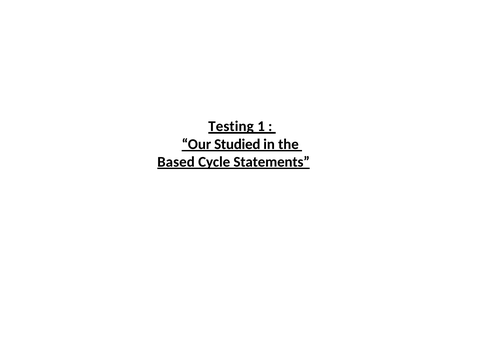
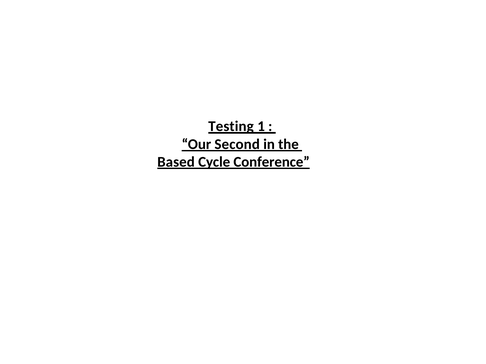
Studied: Studied -> Second
Statements: Statements -> Conference
